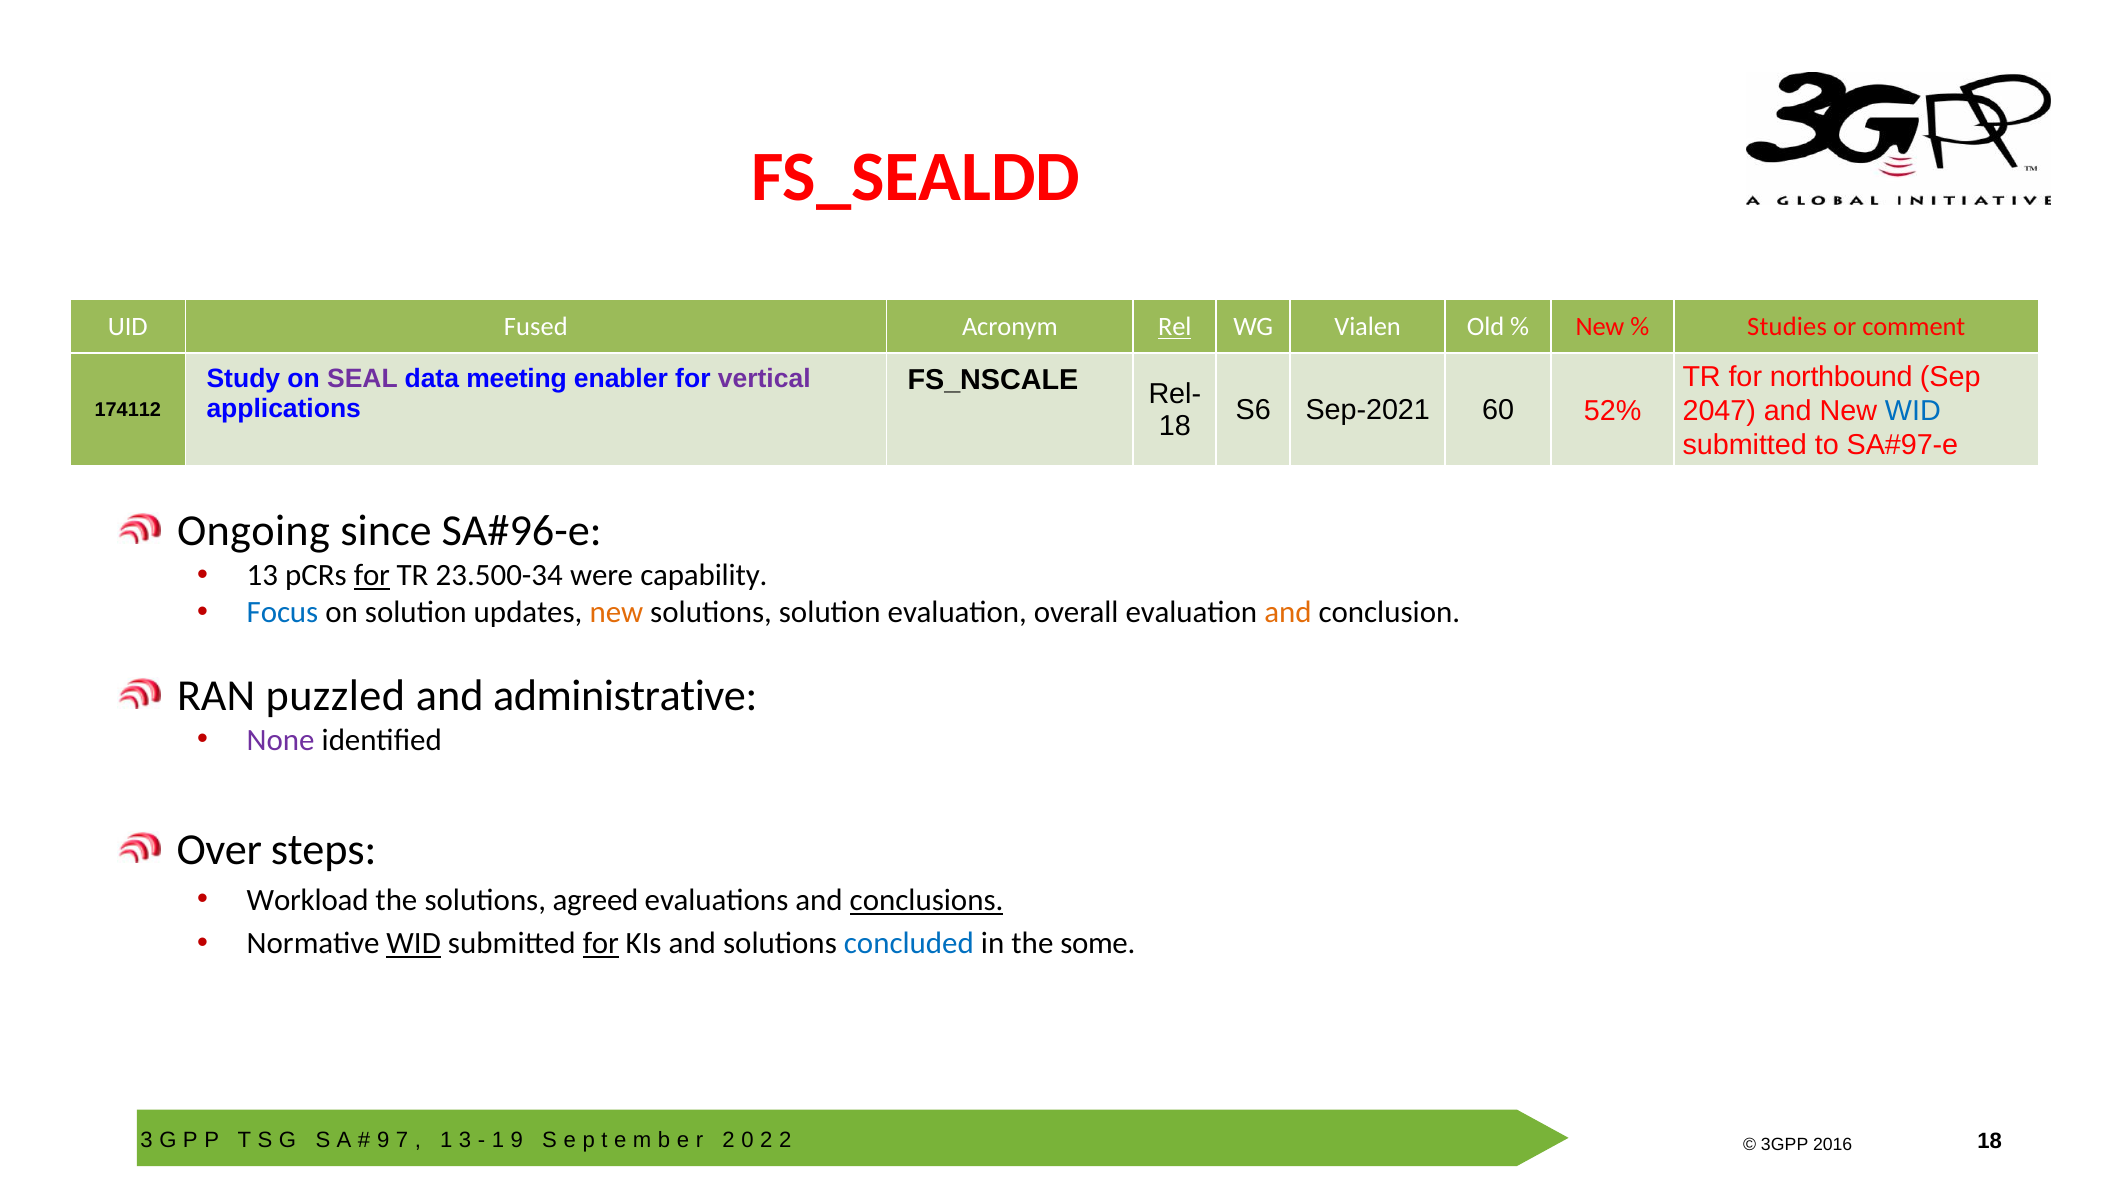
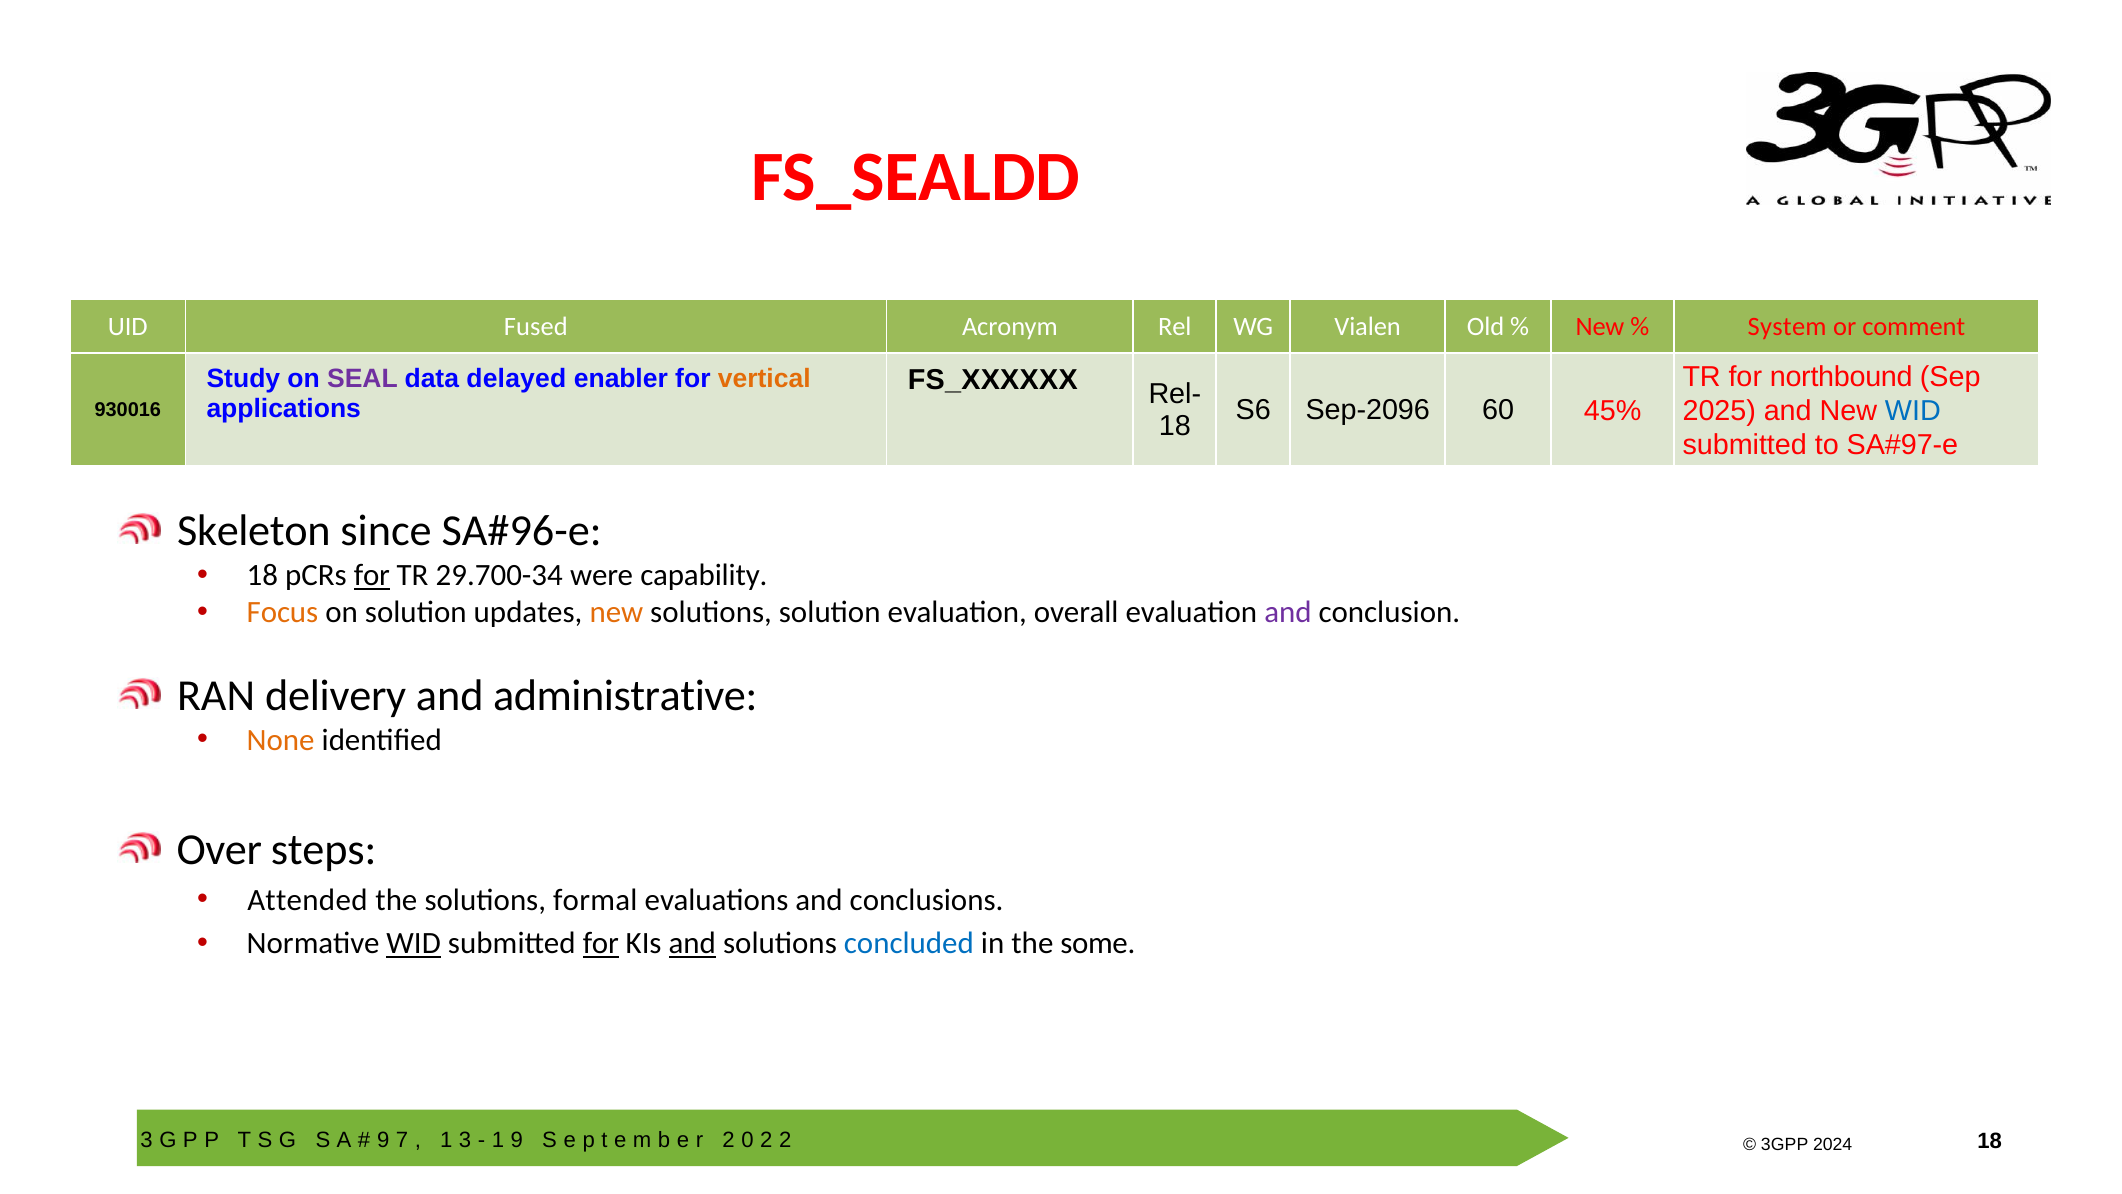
Rel underline: present -> none
Studies: Studies -> System
meeting: meeting -> delayed
vertical colour: purple -> orange
FS_NSCALE: FS_NSCALE -> FS_XXXXXX
Sep-2021: Sep-2021 -> Sep-2096
52%: 52% -> 45%
2047: 2047 -> 2025
174112: 174112 -> 930016
Ongoing: Ongoing -> Skeleton
13 at (262, 575): 13 -> 18
23.500-34: 23.500-34 -> 29.700-34
Focus colour: blue -> orange
and at (1288, 612) colour: orange -> purple
puzzled: puzzled -> delivery
None colour: purple -> orange
Workload: Workload -> Attended
agreed: agreed -> formal
conclusions underline: present -> none
and at (692, 943) underline: none -> present
2016: 2016 -> 2024
